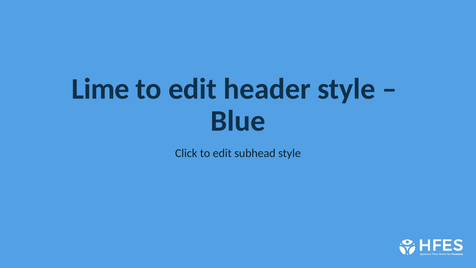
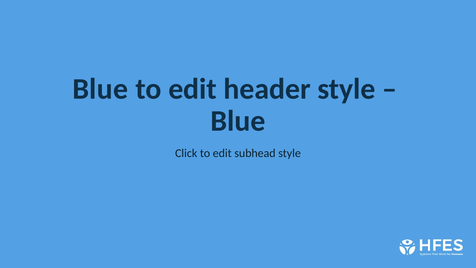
Lime at (101, 89): Lime -> Blue
